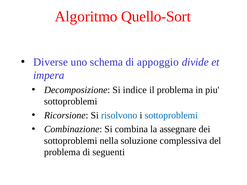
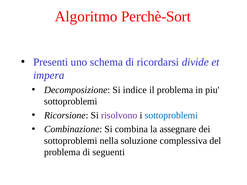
Quello-Sort: Quello-Sort -> Perchè-Sort
Diverse: Diverse -> Presenti
appoggio: appoggio -> ricordarsi
risolvono colour: blue -> purple
